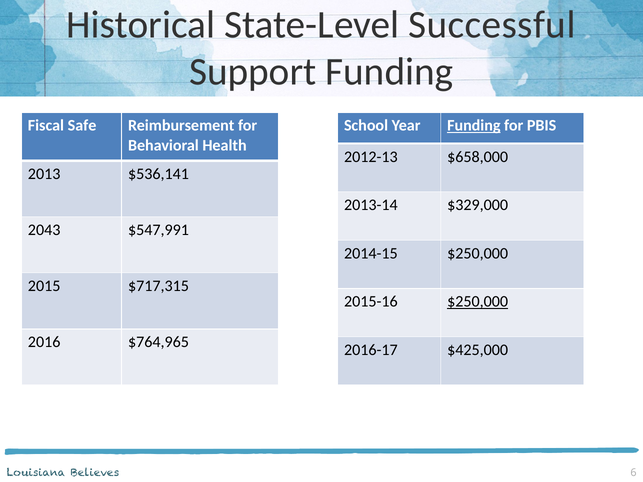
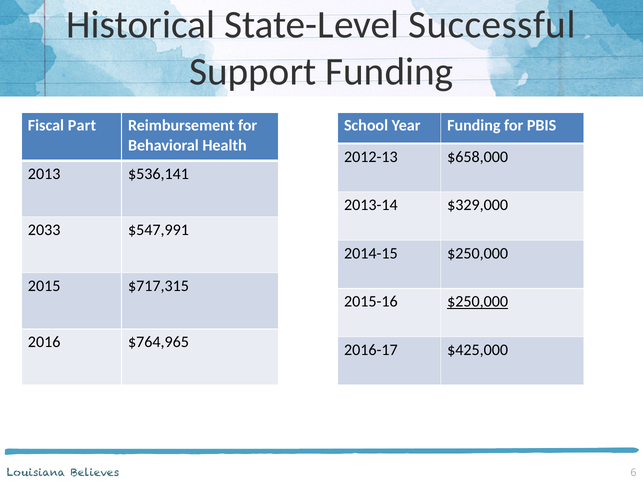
Safe: Safe -> Part
Funding at (474, 126) underline: present -> none
2043: 2043 -> 2033
